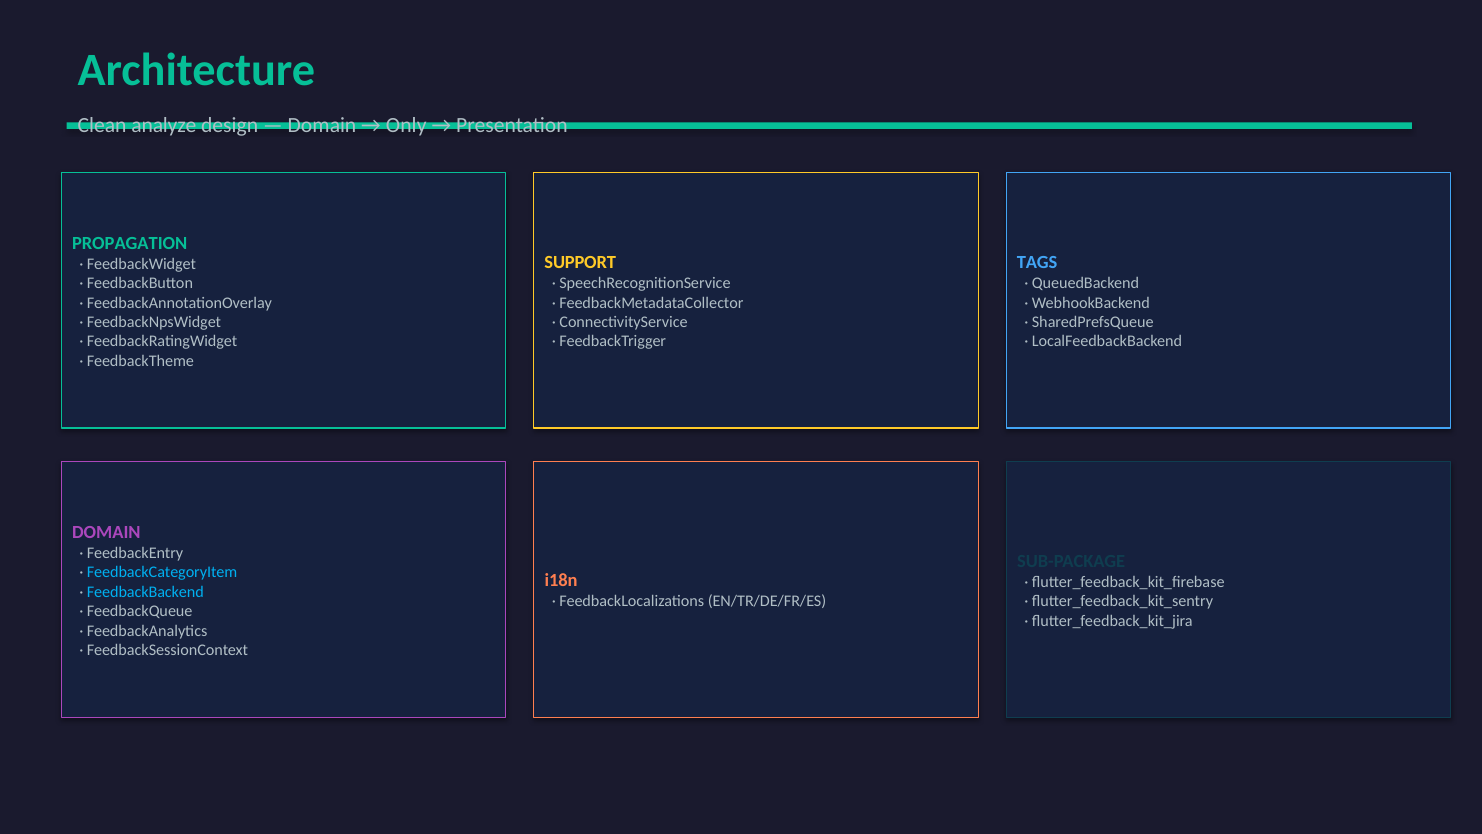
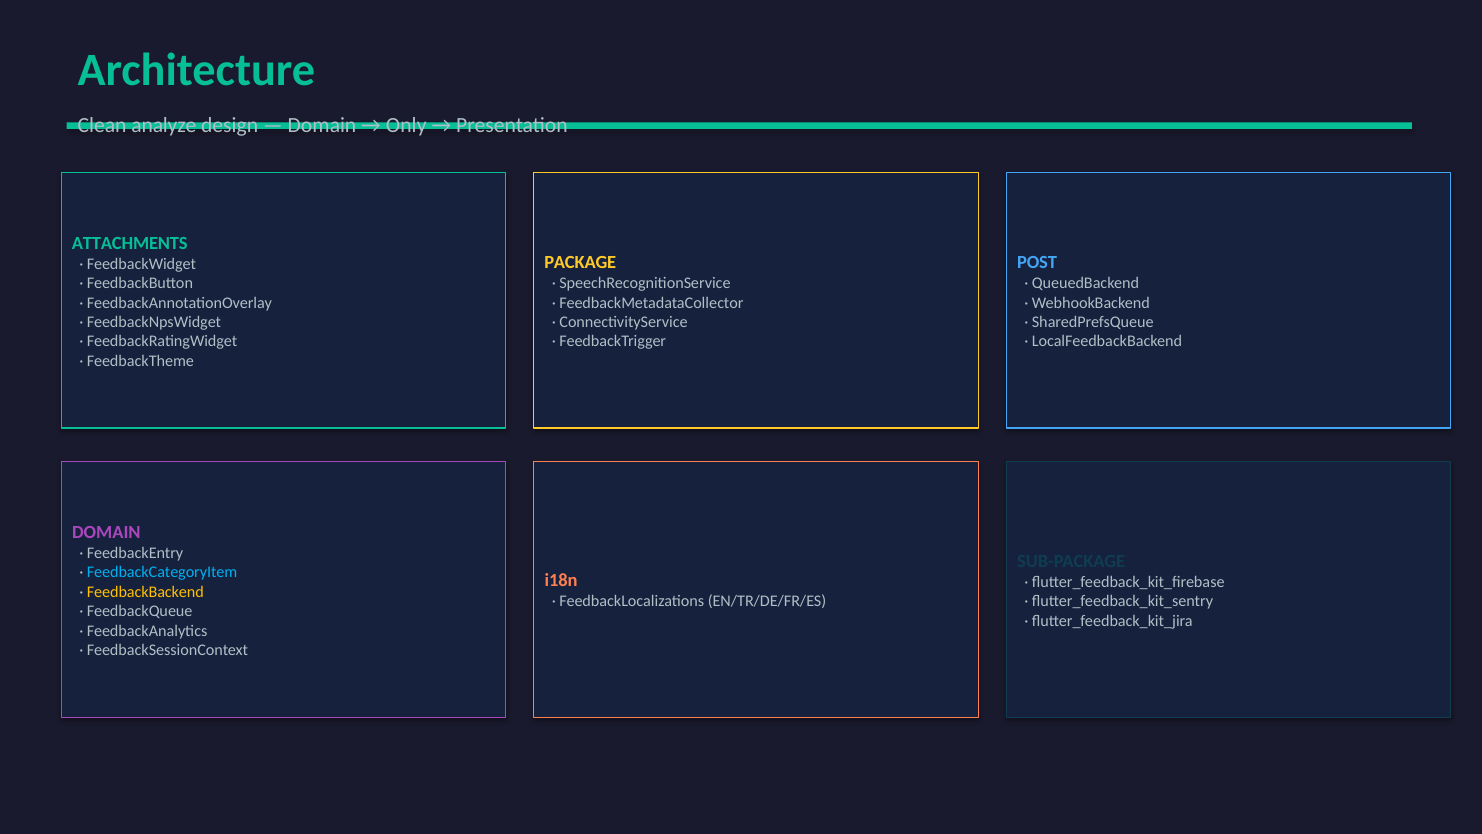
PROPAGATION: PROPAGATION -> ATTACHMENTS
SUPPORT: SUPPORT -> PACKAGE
TAGS: TAGS -> POST
FeedbackBackend colour: light blue -> yellow
